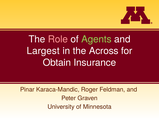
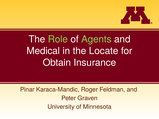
Role colour: pink -> light green
Largest: Largest -> Medical
Across: Across -> Locate
